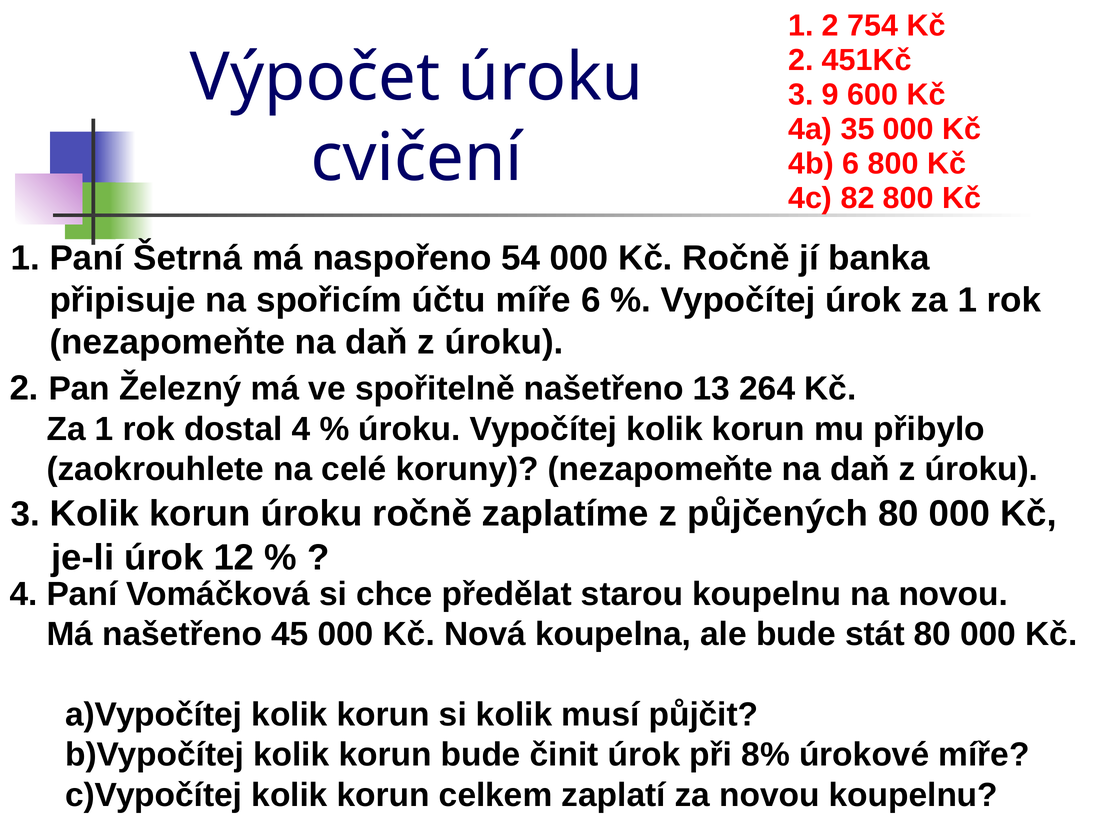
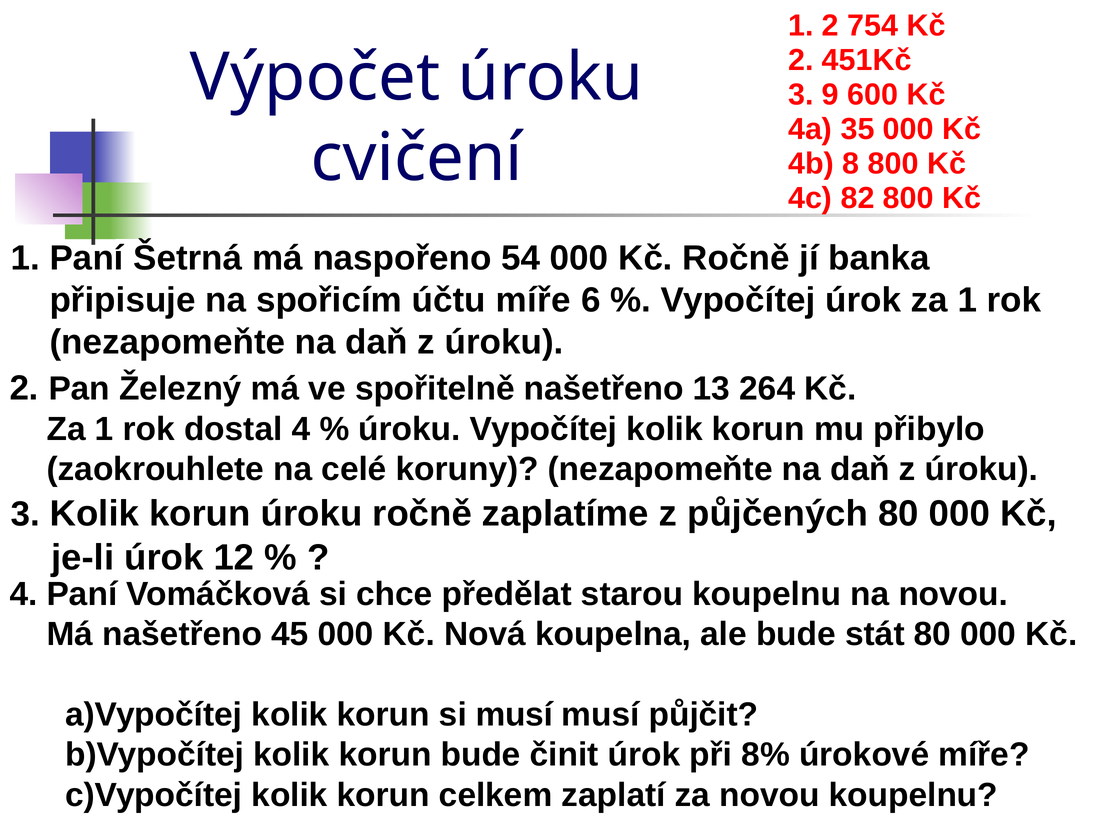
4b 6: 6 -> 8
si kolik: kolik -> musí
